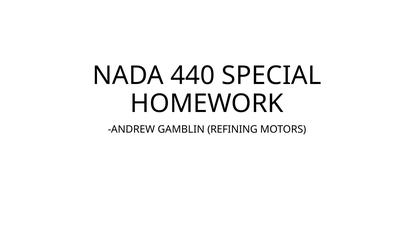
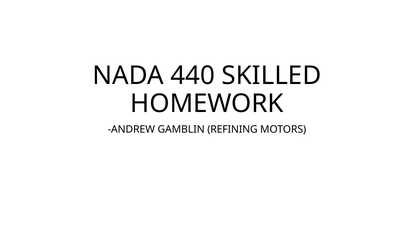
SPECIAL: SPECIAL -> SKILLED
